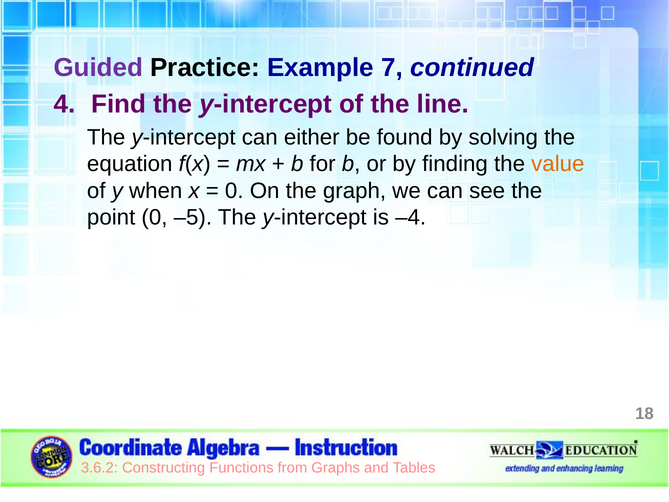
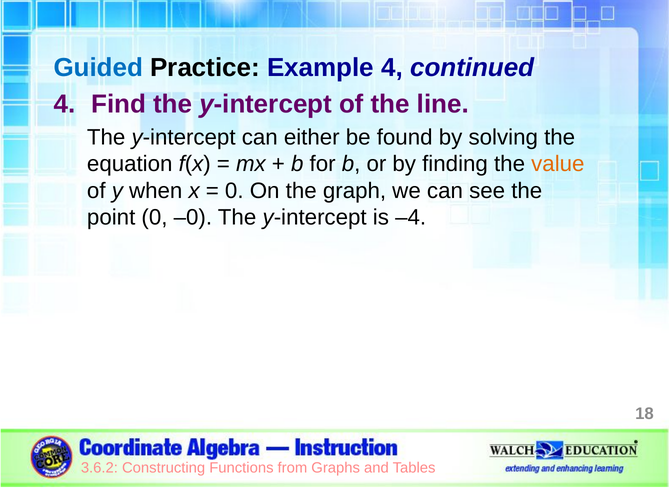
Guided colour: purple -> blue
Example 7: 7 -> 4
–5: –5 -> –0
